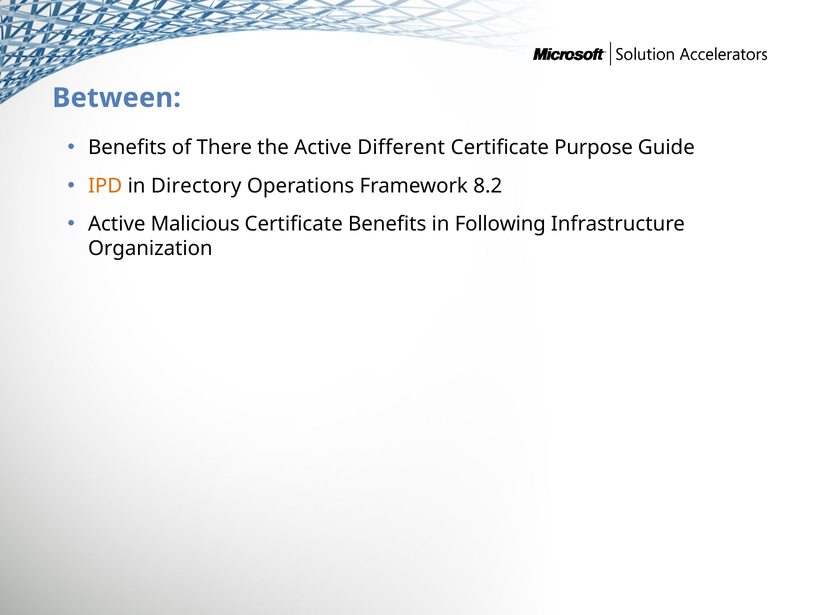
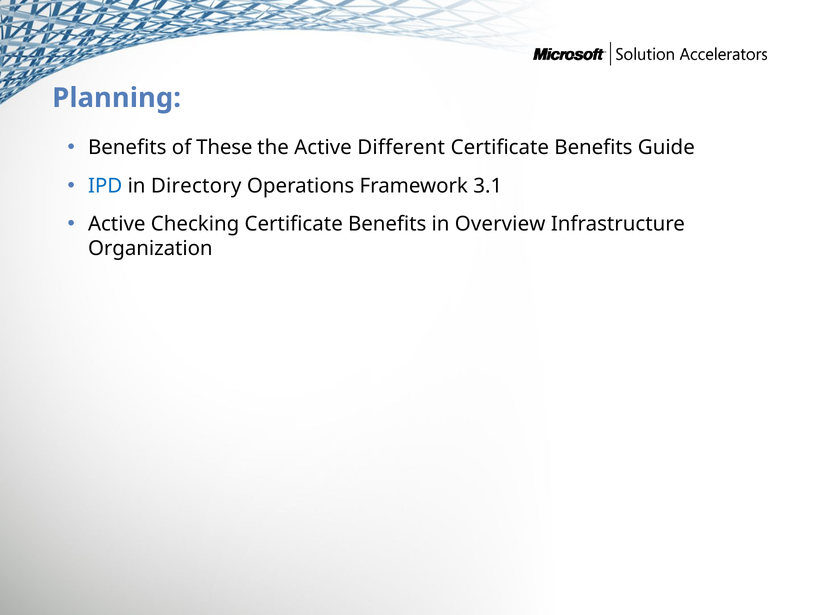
Between: Between -> Planning
There: There -> These
Purpose at (594, 148): Purpose -> Benefits
IPD colour: orange -> blue
8.2: 8.2 -> 3.1
Malicious: Malicious -> Checking
Following: Following -> Overview
